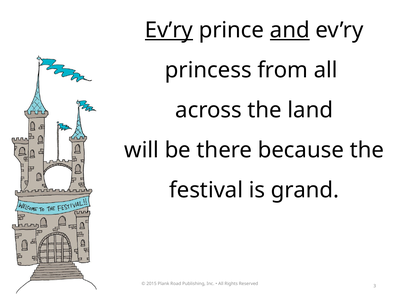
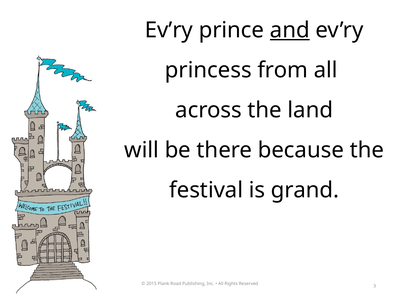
Ev’ry at (169, 30) underline: present -> none
